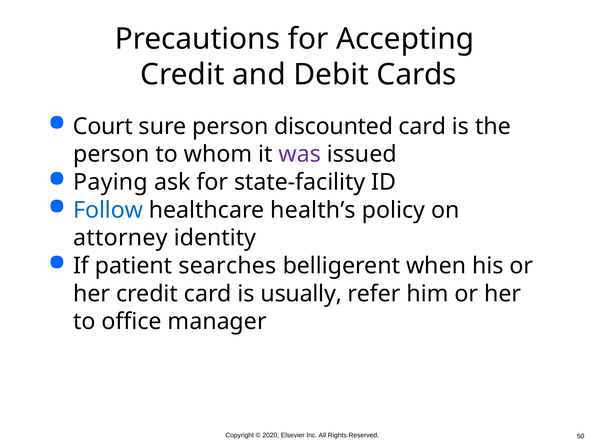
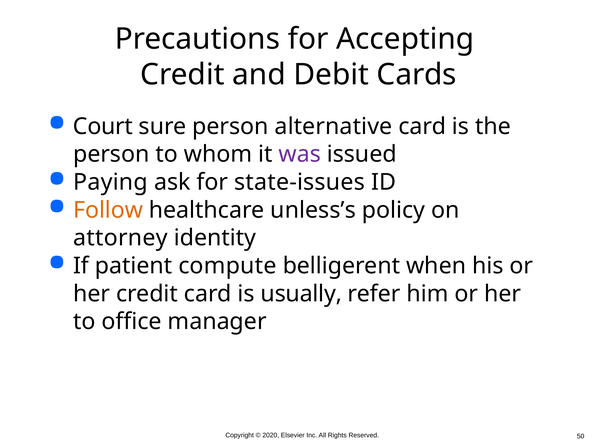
discounted: discounted -> alternative
state-facility: state-facility -> state-issues
Follow colour: blue -> orange
health’s: health’s -> unless’s
searches: searches -> compute
